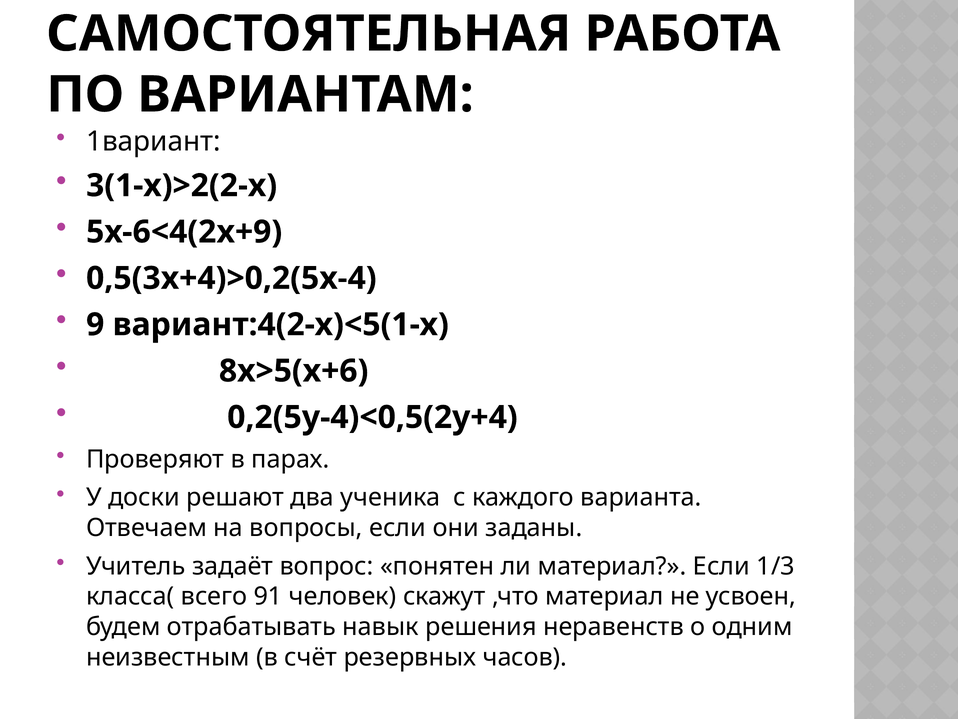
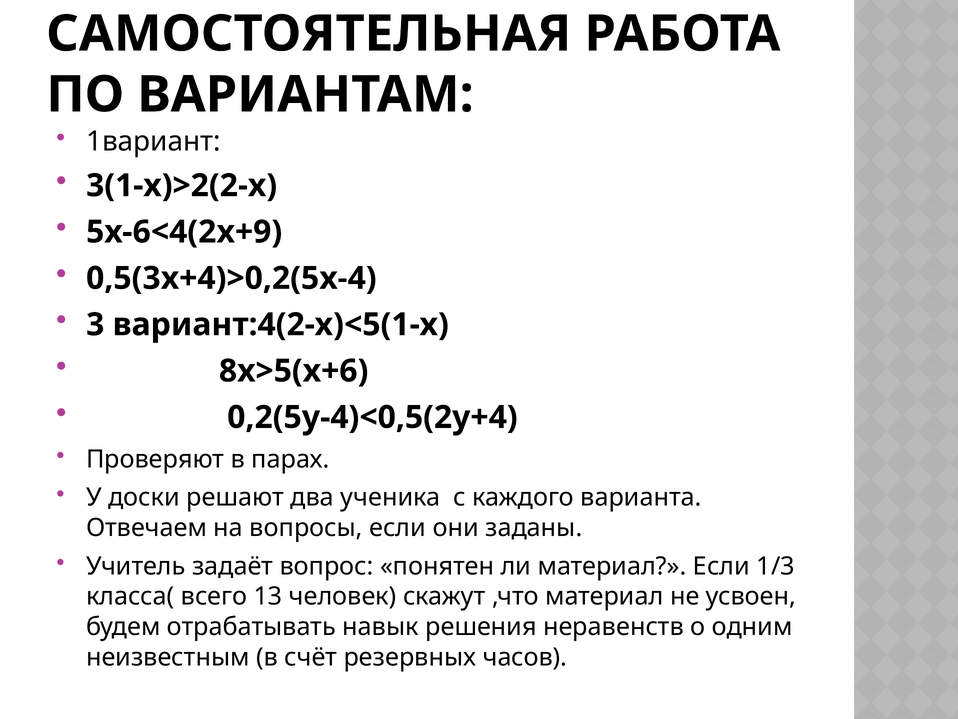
9: 9 -> 3
91: 91 -> 13
